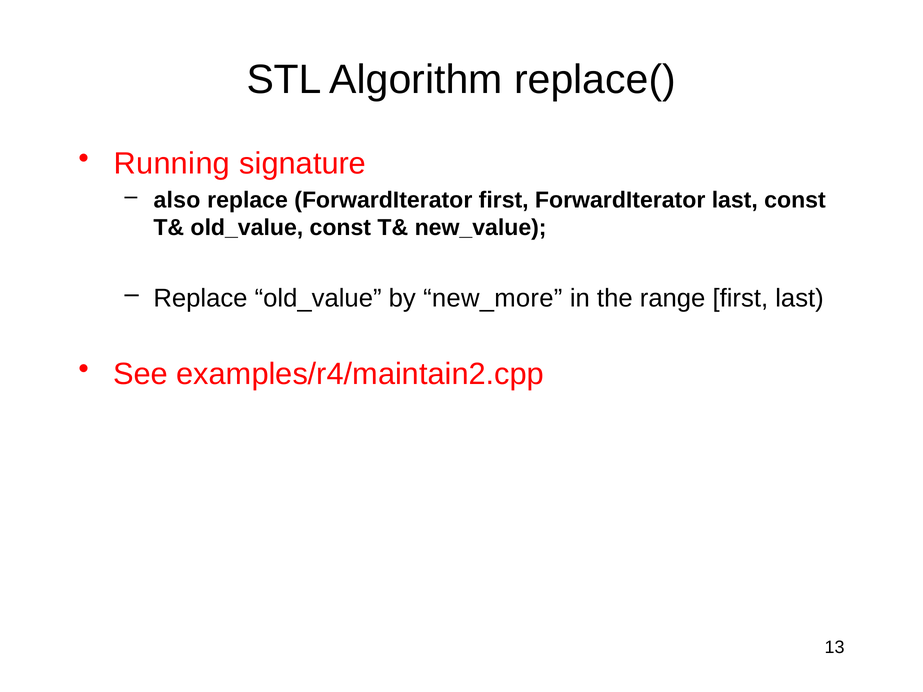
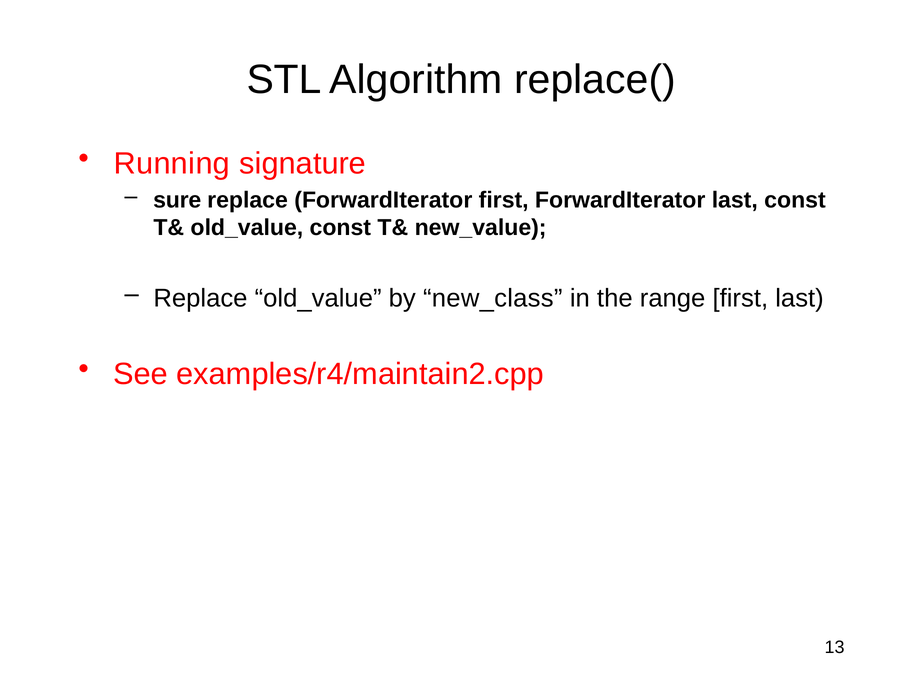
also: also -> sure
new_more: new_more -> new_class
